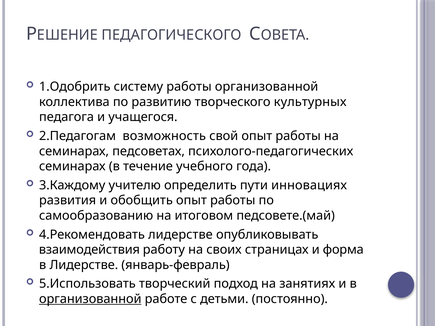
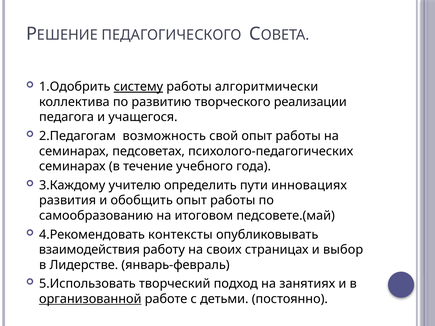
систему underline: none -> present
работы организованной: организованной -> алгоритмически
культурных: культурных -> реализации
4.Рекомендовать лидерстве: лидерстве -> контексты
форма: форма -> выбор
